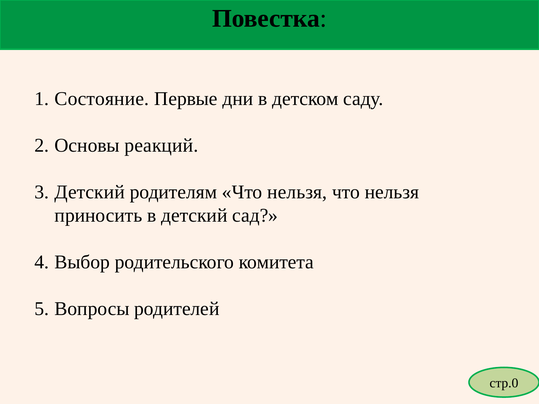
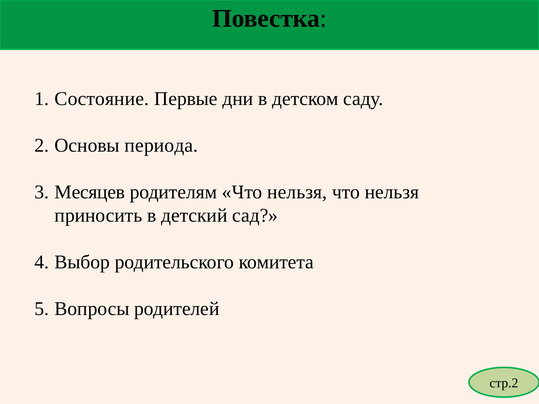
реакций: реакций -> периода
Детский at (90, 192): Детский -> Месяцев
стр.0: стр.0 -> стр.2
